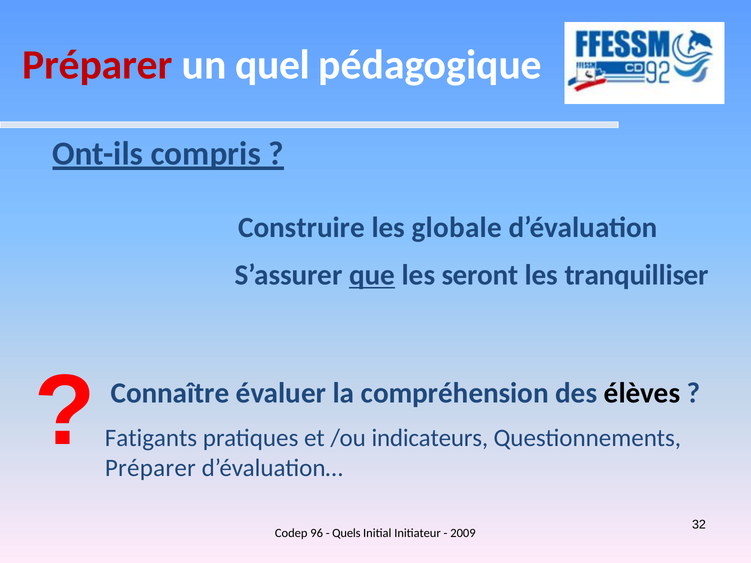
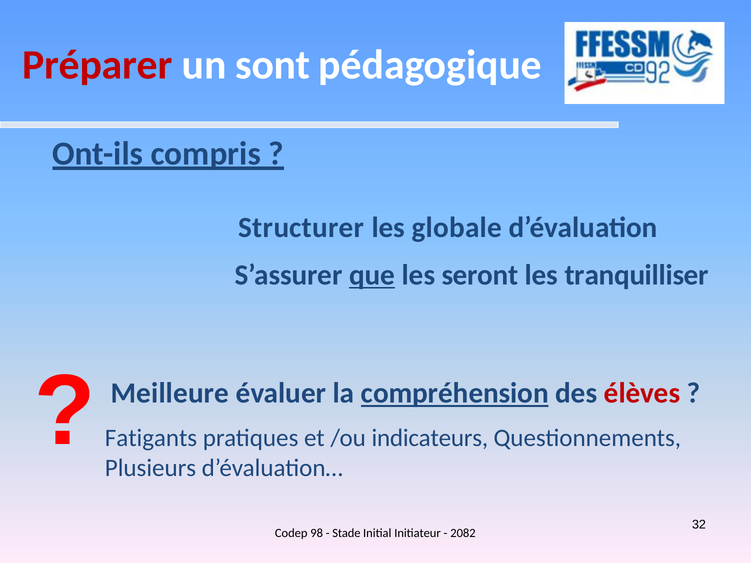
quel: quel -> sont
Construire: Construire -> Structurer
Connaître: Connaître -> Meilleure
compréhension underline: none -> present
élèves colour: black -> red
Préparer at (150, 468): Préparer -> Plusieurs
96: 96 -> 98
Quels: Quels -> Stade
2009: 2009 -> 2082
